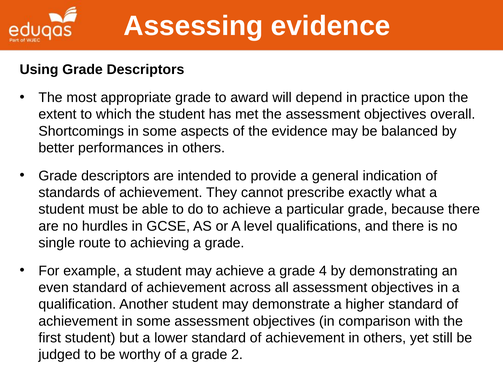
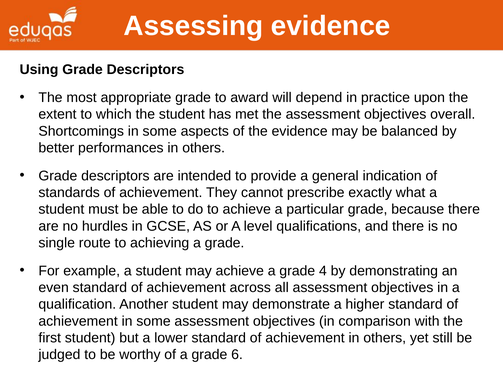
2: 2 -> 6
